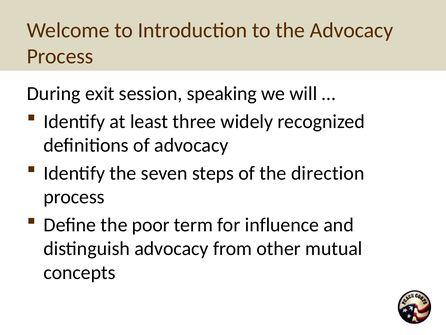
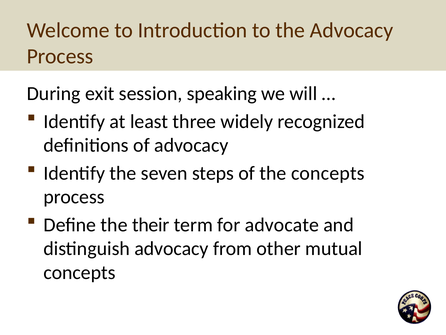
the direction: direction -> concepts
poor: poor -> their
influence: influence -> advocate
